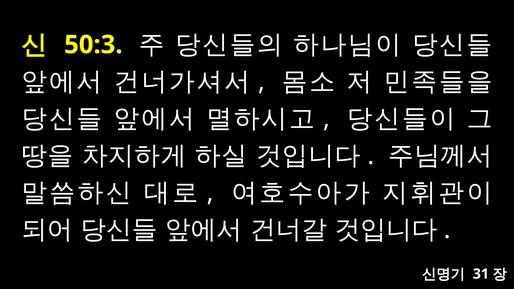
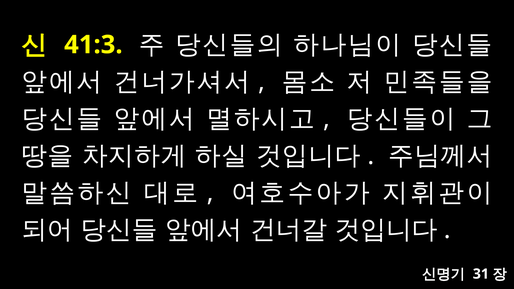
50:3: 50:3 -> 41:3
